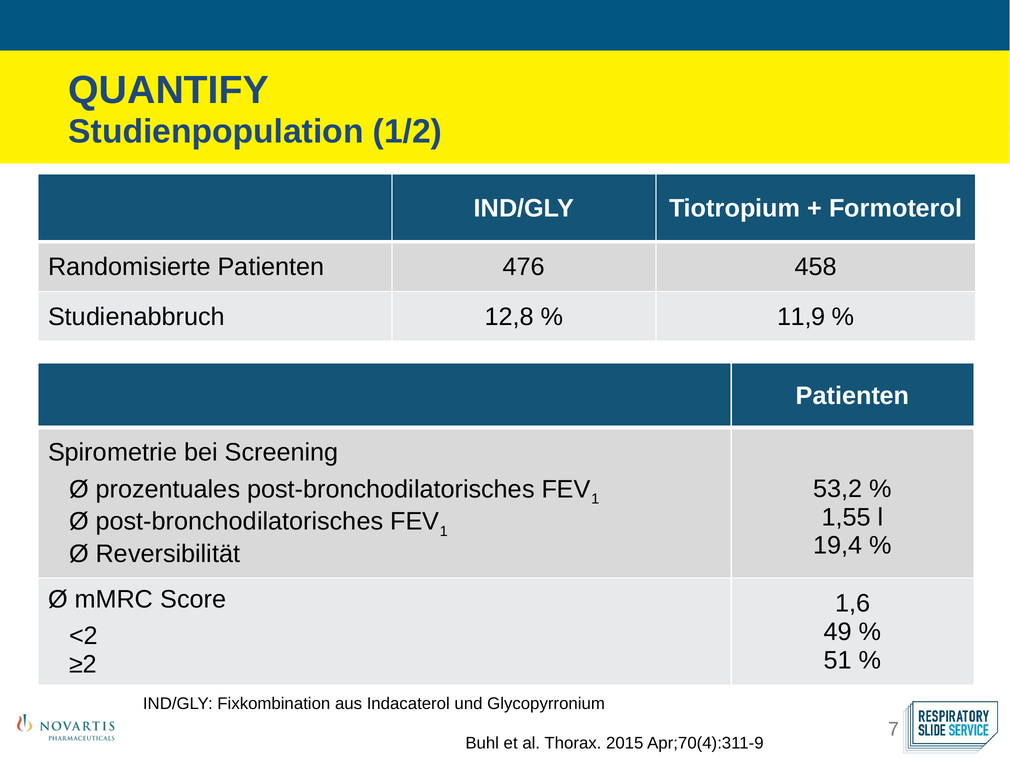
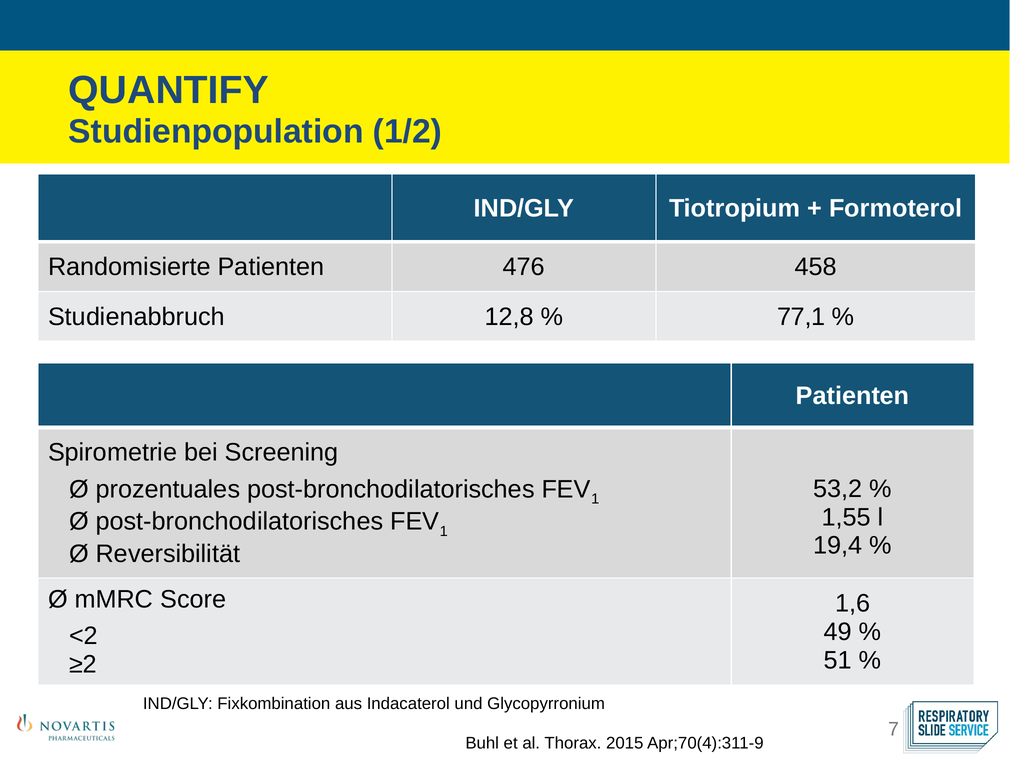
11,9: 11,9 -> 77,1
